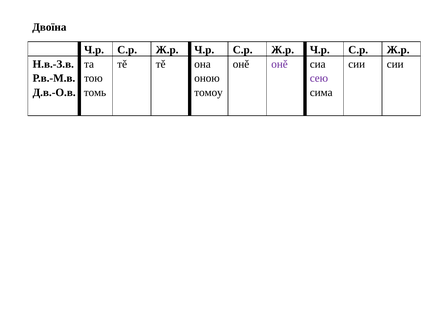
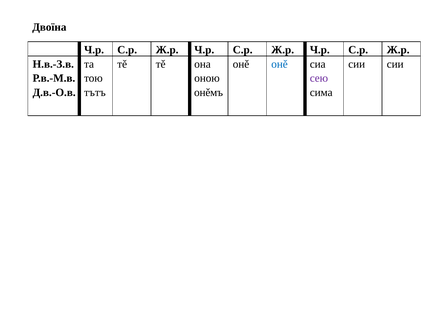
онě at (280, 64) colour: purple -> blue
томь: томь -> тътъ
томоу: томоу -> онěмъ
